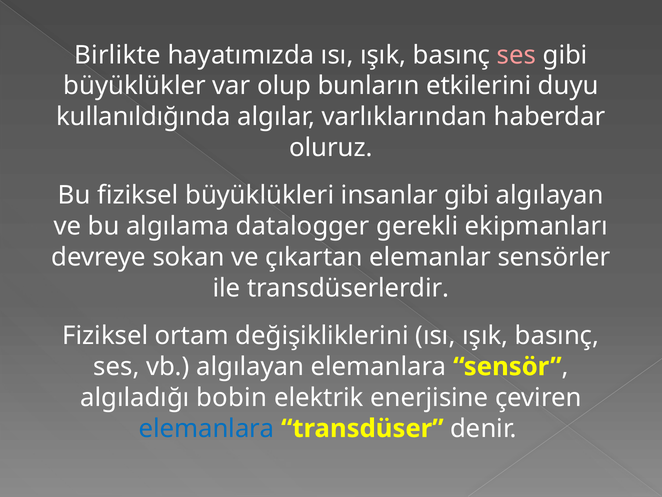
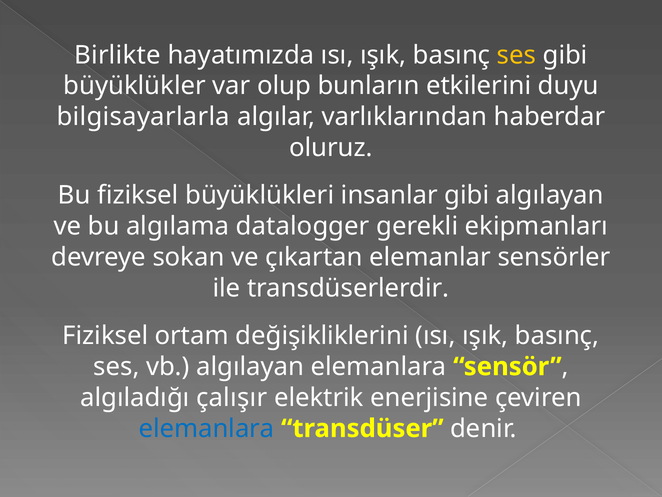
ses at (516, 55) colour: pink -> yellow
kullanıldığında: kullanıldığında -> bilgisayarlarla
bobin: bobin -> çalışır
